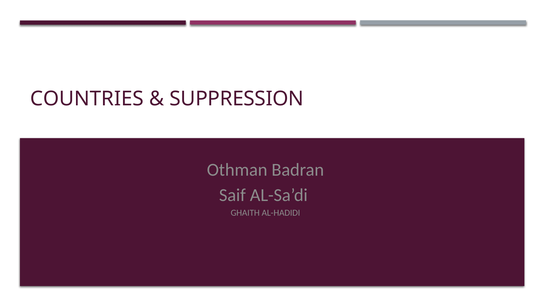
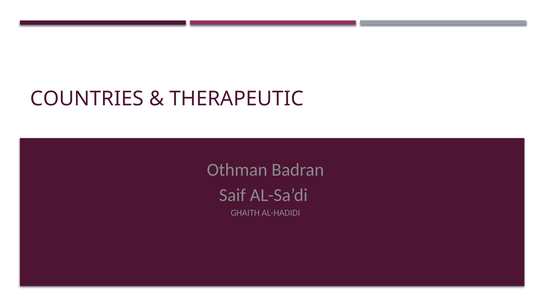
SUPPRESSION: SUPPRESSION -> THERAPEUTIC
